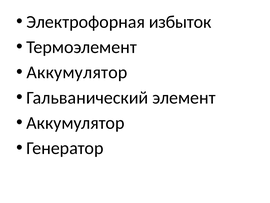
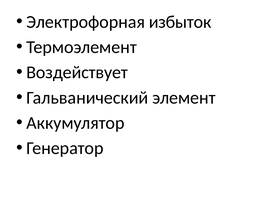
Аккумулятор at (77, 72): Аккумулятор -> Воздействует
